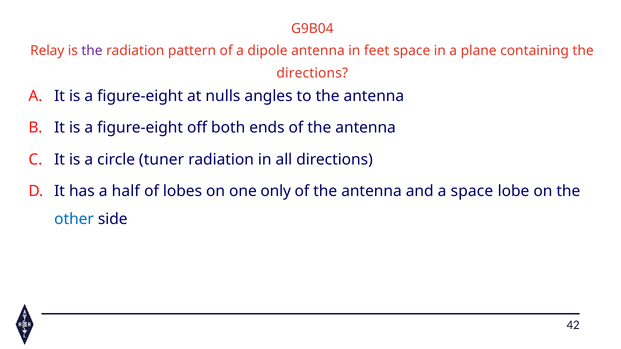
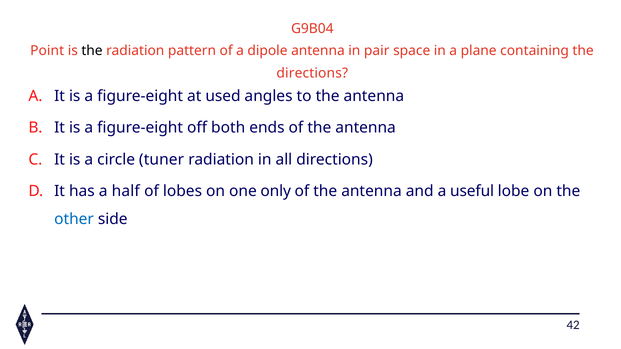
Relay: Relay -> Point
the at (92, 51) colour: purple -> black
feet: feet -> pair
nulls: nulls -> used
a space: space -> useful
